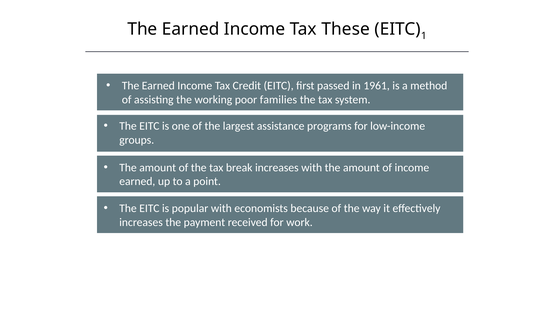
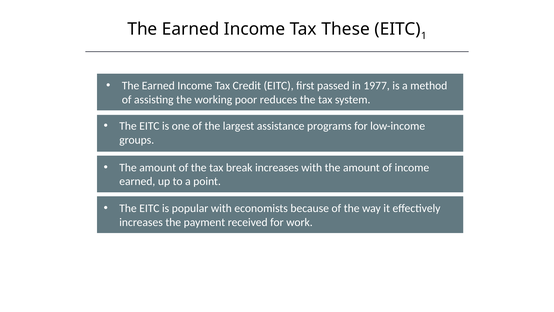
1961: 1961 -> 1977
families: families -> reduces
